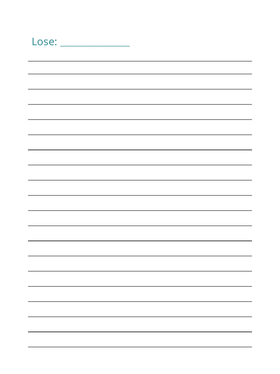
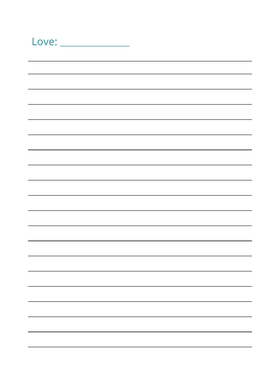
Lose: Lose -> Love
